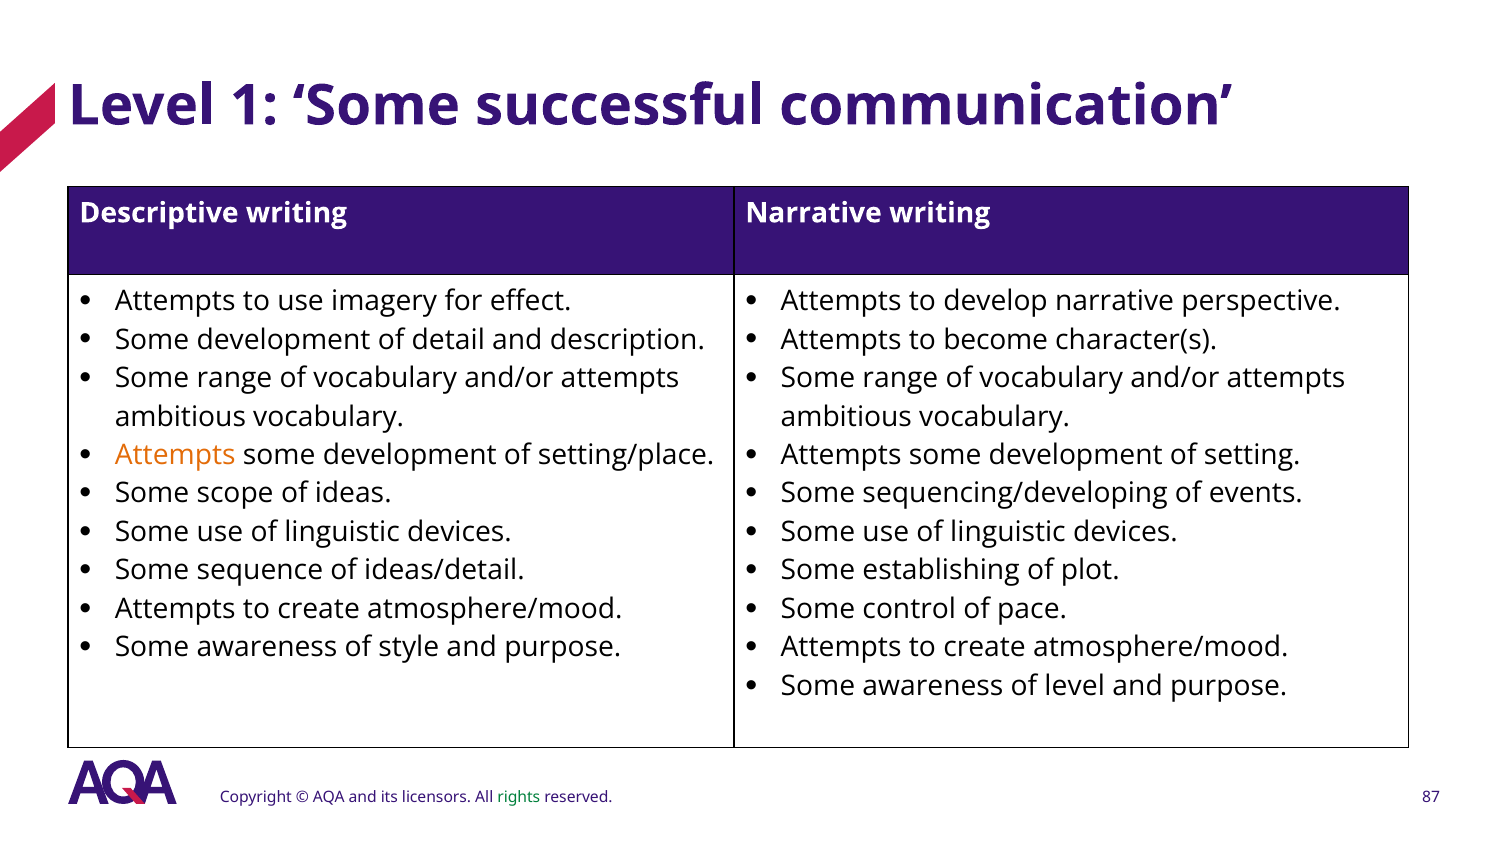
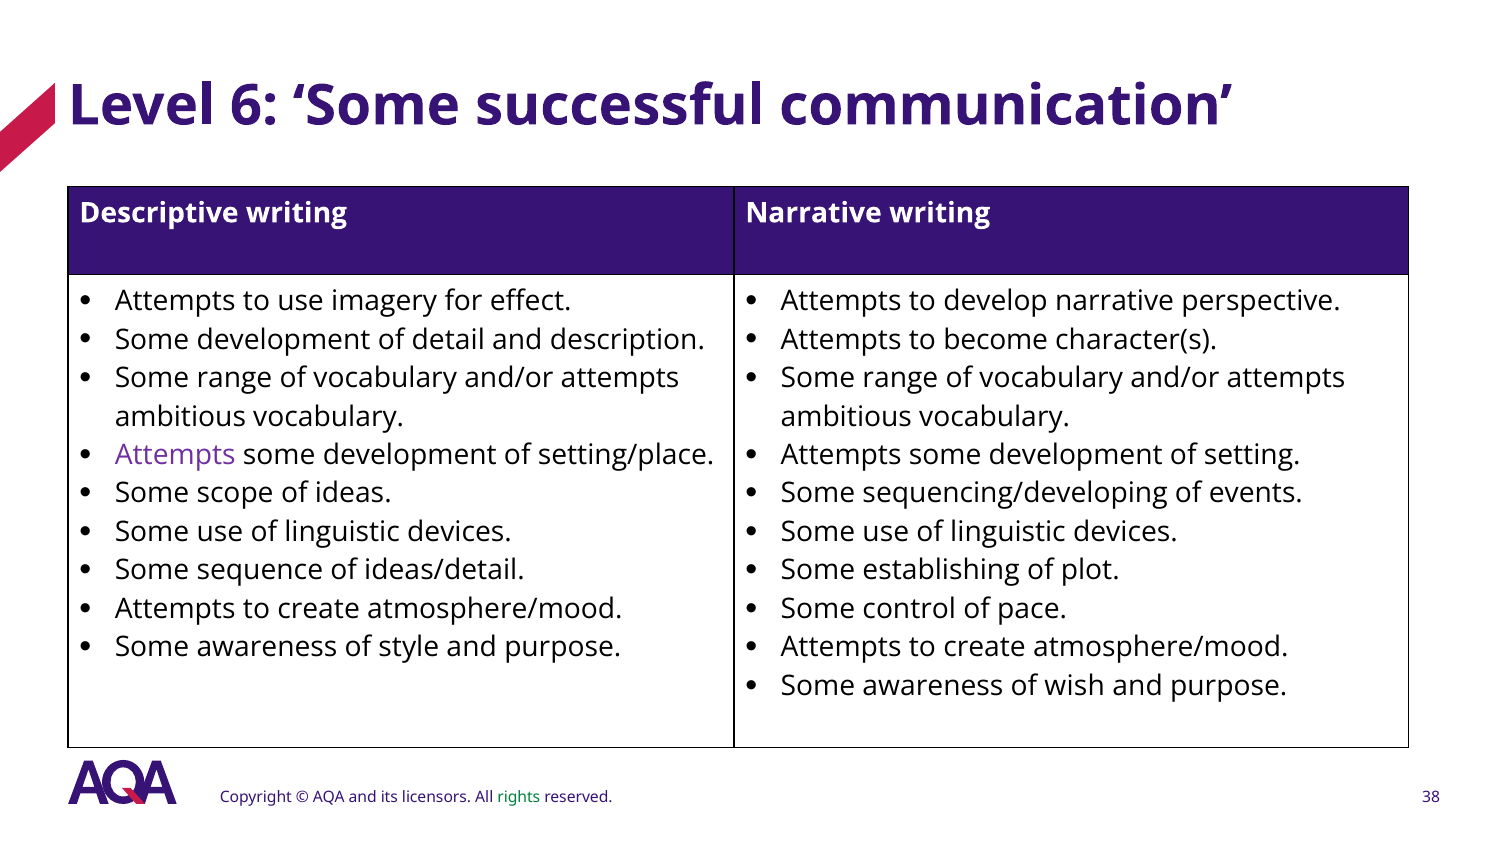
1: 1 -> 6
Attempts at (175, 455) colour: orange -> purple
of level: level -> wish
87: 87 -> 38
